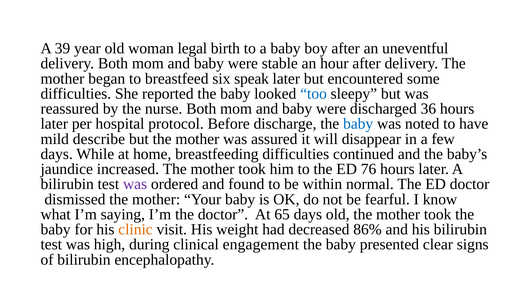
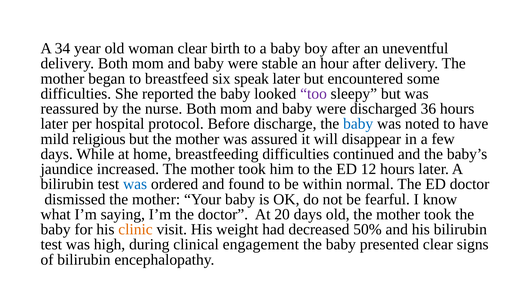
39: 39 -> 34
woman legal: legal -> clear
too colour: blue -> purple
describe: describe -> religious
76: 76 -> 12
was at (135, 184) colour: purple -> blue
65: 65 -> 20
86%: 86% -> 50%
